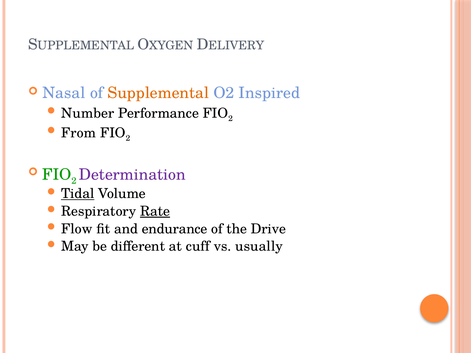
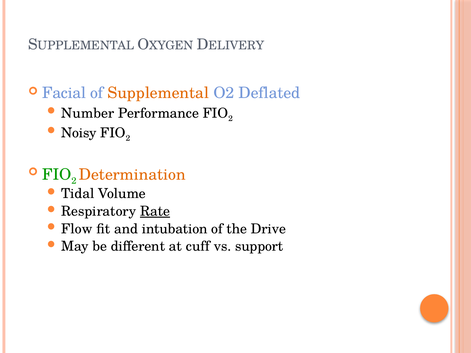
Nasal: Nasal -> Facial
Inspired: Inspired -> Deflated
From: From -> Noisy
Determination colour: purple -> orange
Tidal underline: present -> none
endurance: endurance -> intubation
usually: usually -> support
